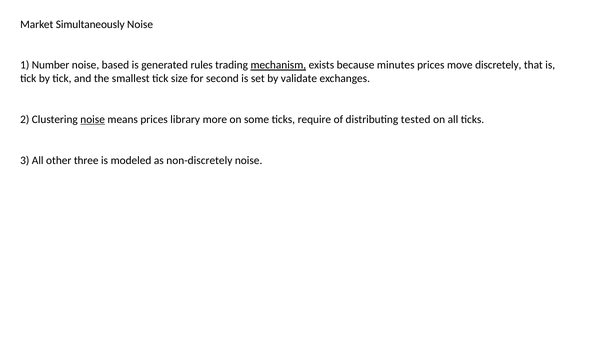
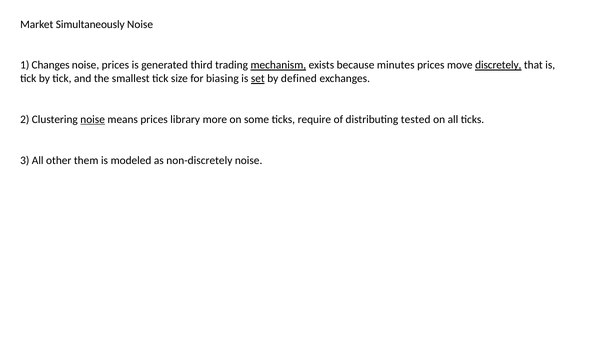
Number: Number -> Changes
noise based: based -> prices
rules: rules -> third
discretely underline: none -> present
second: second -> biasing
set underline: none -> present
validate: validate -> defined
three: three -> them
